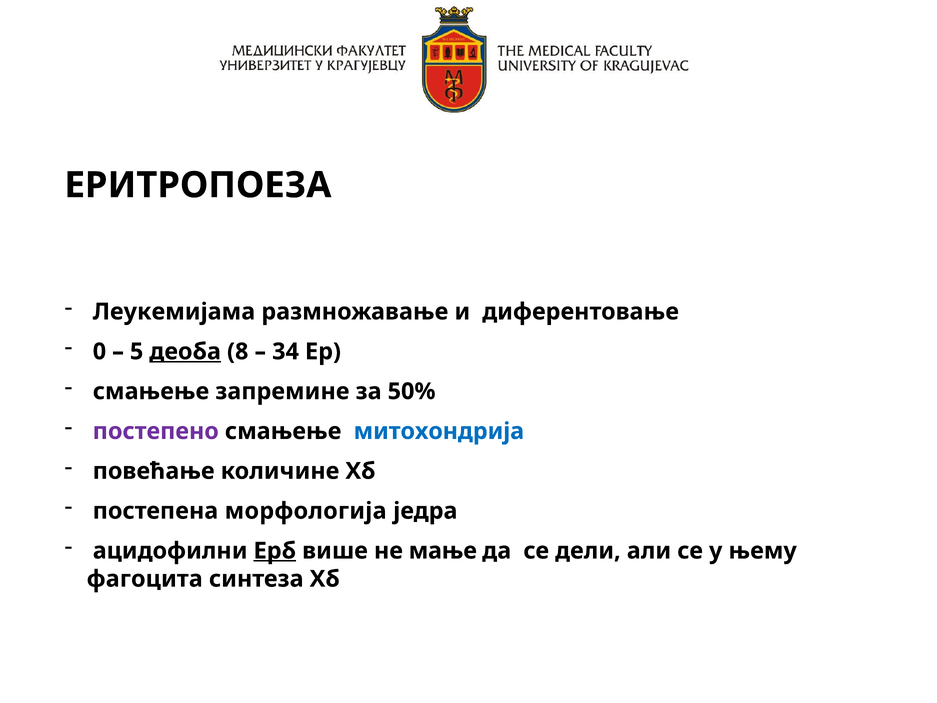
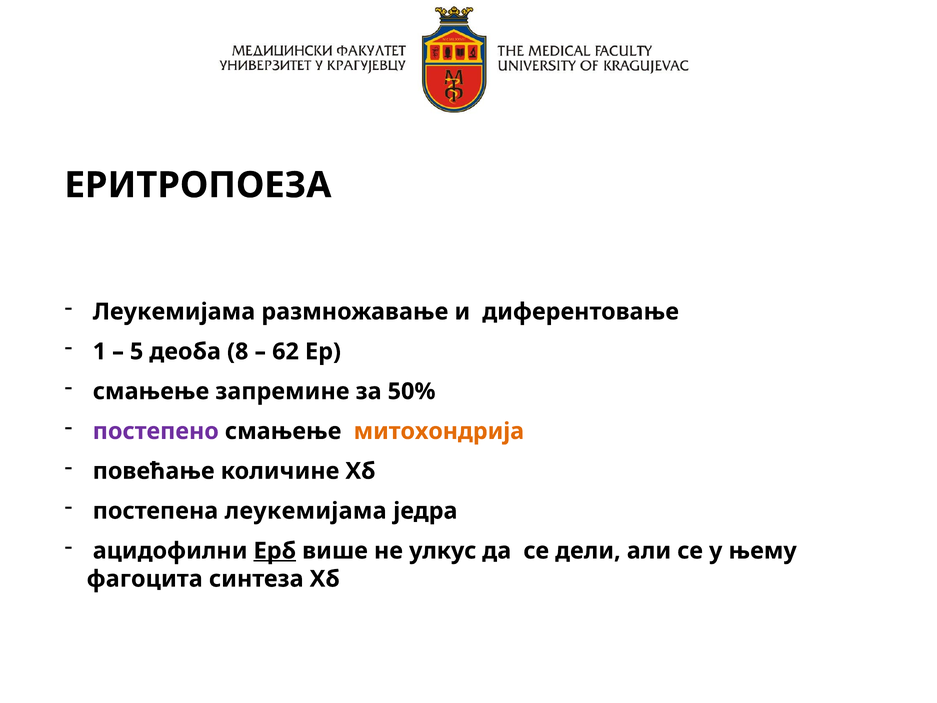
0: 0 -> 1
деоба underline: present -> none
34: 34 -> 62
митохондрија colour: blue -> orange
постепена морфологија: морфологија -> леукемијама
мање: мање -> улкус
